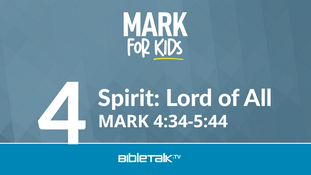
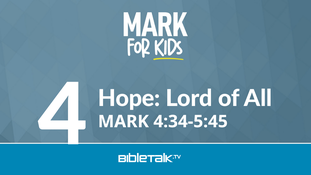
Spirit: Spirit -> Hope
4:34-5:44: 4:34-5:44 -> 4:34-5:45
